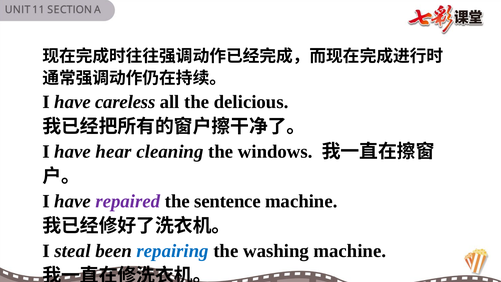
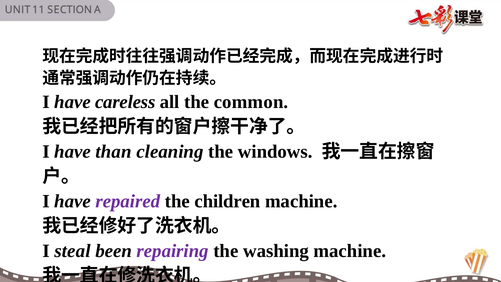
delicious: delicious -> common
hear: hear -> than
sentence: sentence -> children
repairing colour: blue -> purple
